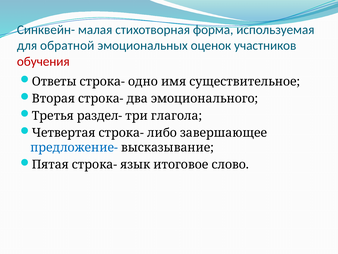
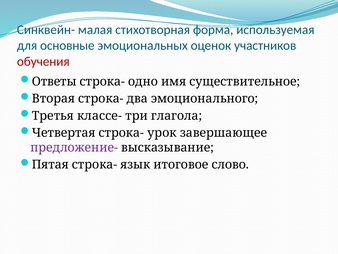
обратной: обратной -> основные
раздел-: раздел- -> классе-
либо: либо -> урок
предложение- colour: blue -> purple
